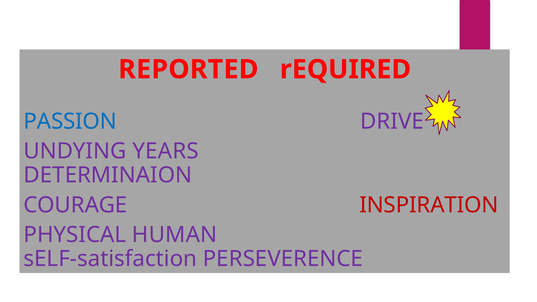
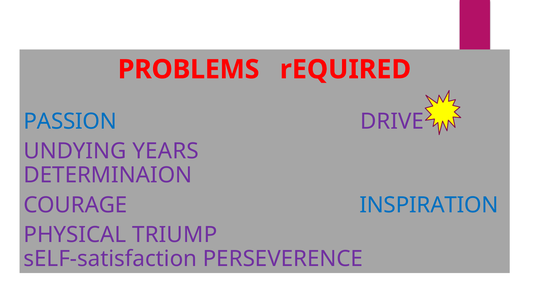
REPORTED: REPORTED -> PROBLEMS
INSPIRATION colour: red -> blue
HUMAN: HUMAN -> TRIUMP
